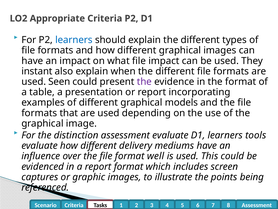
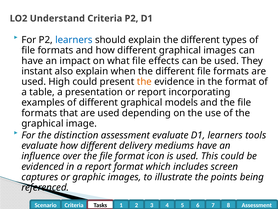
Appropriate: Appropriate -> Understand
file impact: impact -> effects
Seen: Seen -> High
the at (144, 82) colour: purple -> orange
well: well -> icon
